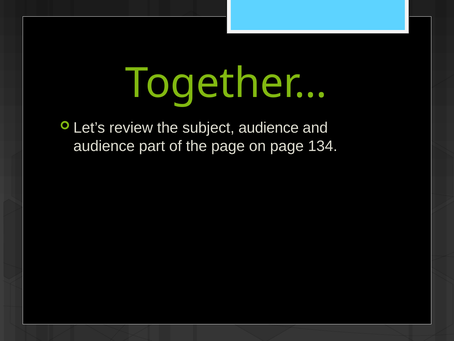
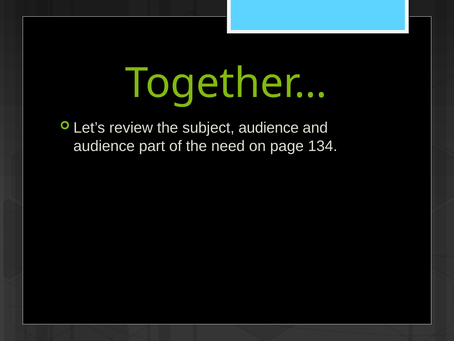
the page: page -> need
